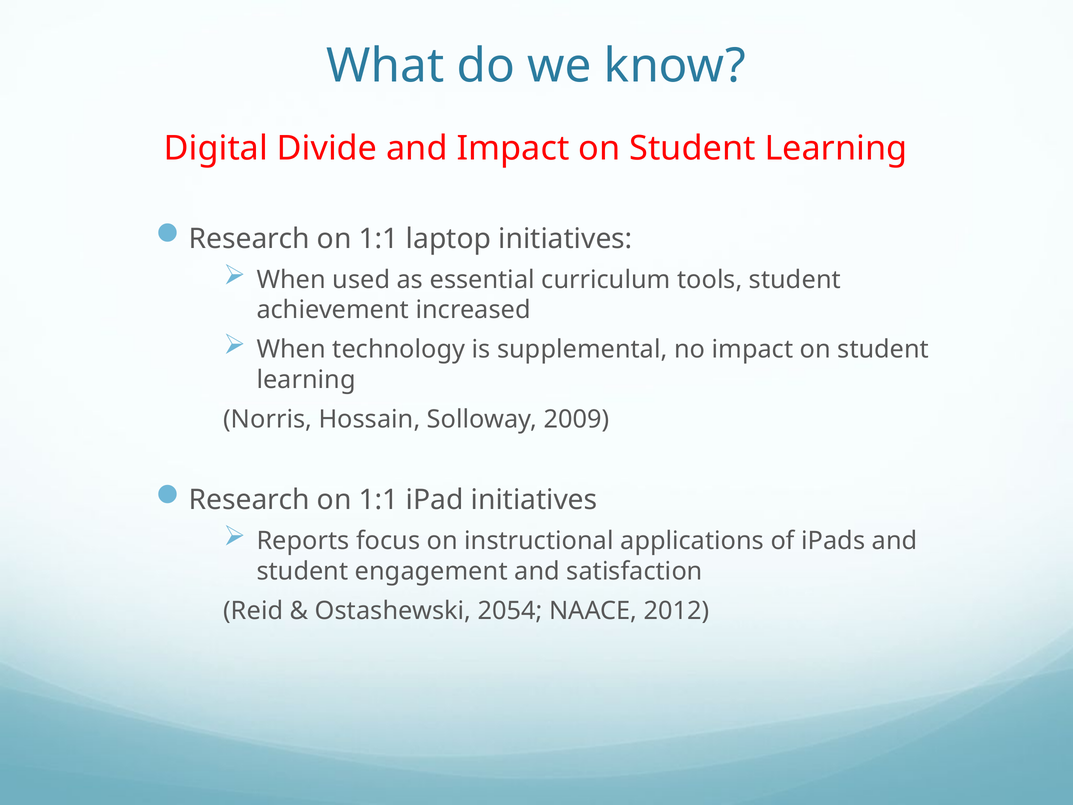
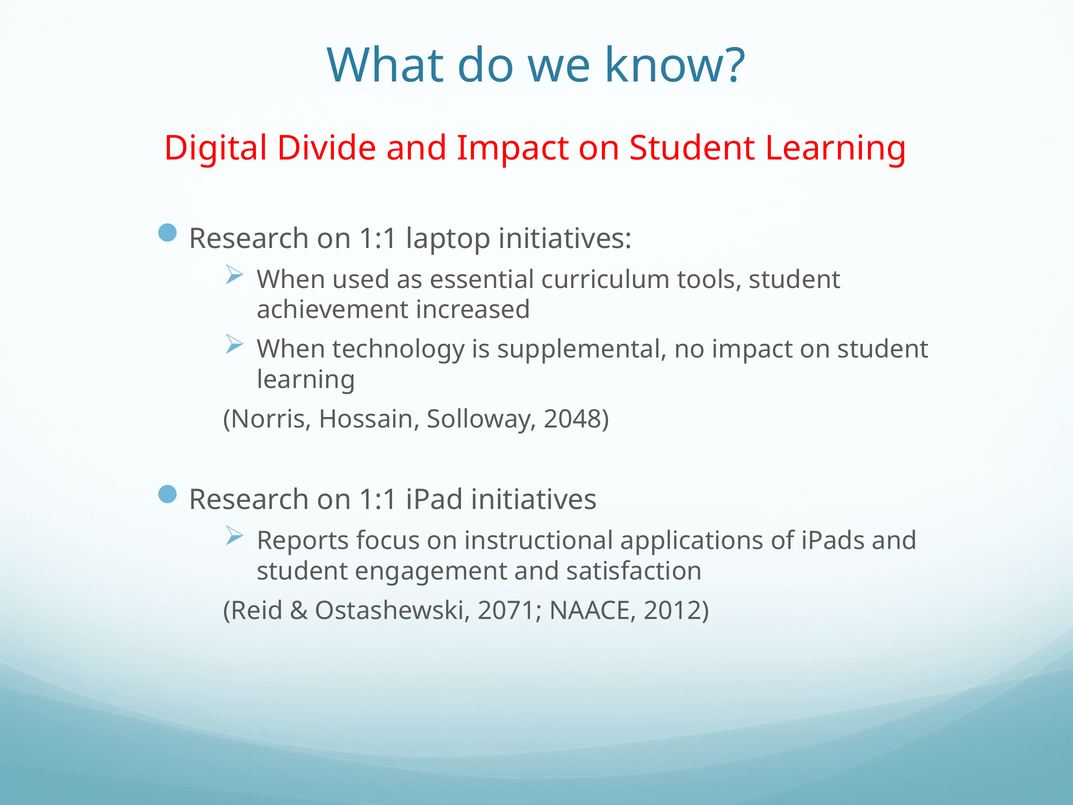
2009: 2009 -> 2048
2054: 2054 -> 2071
